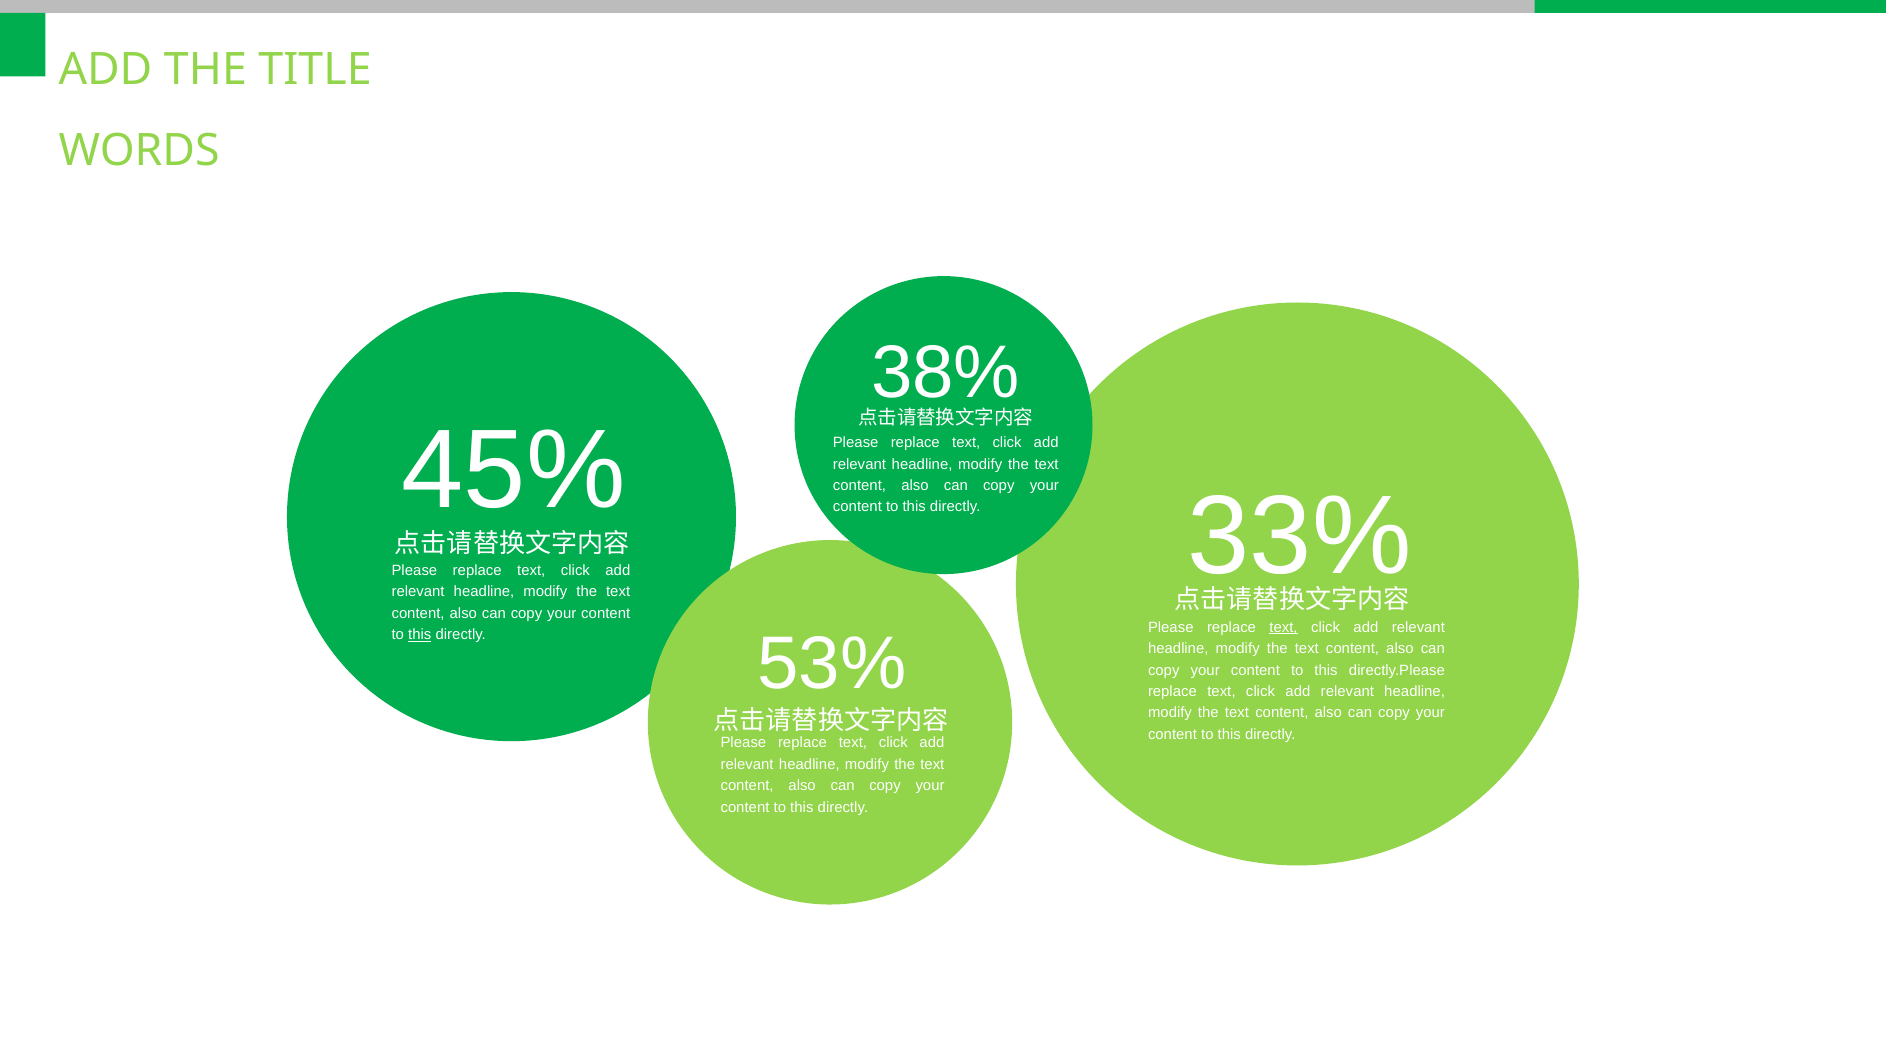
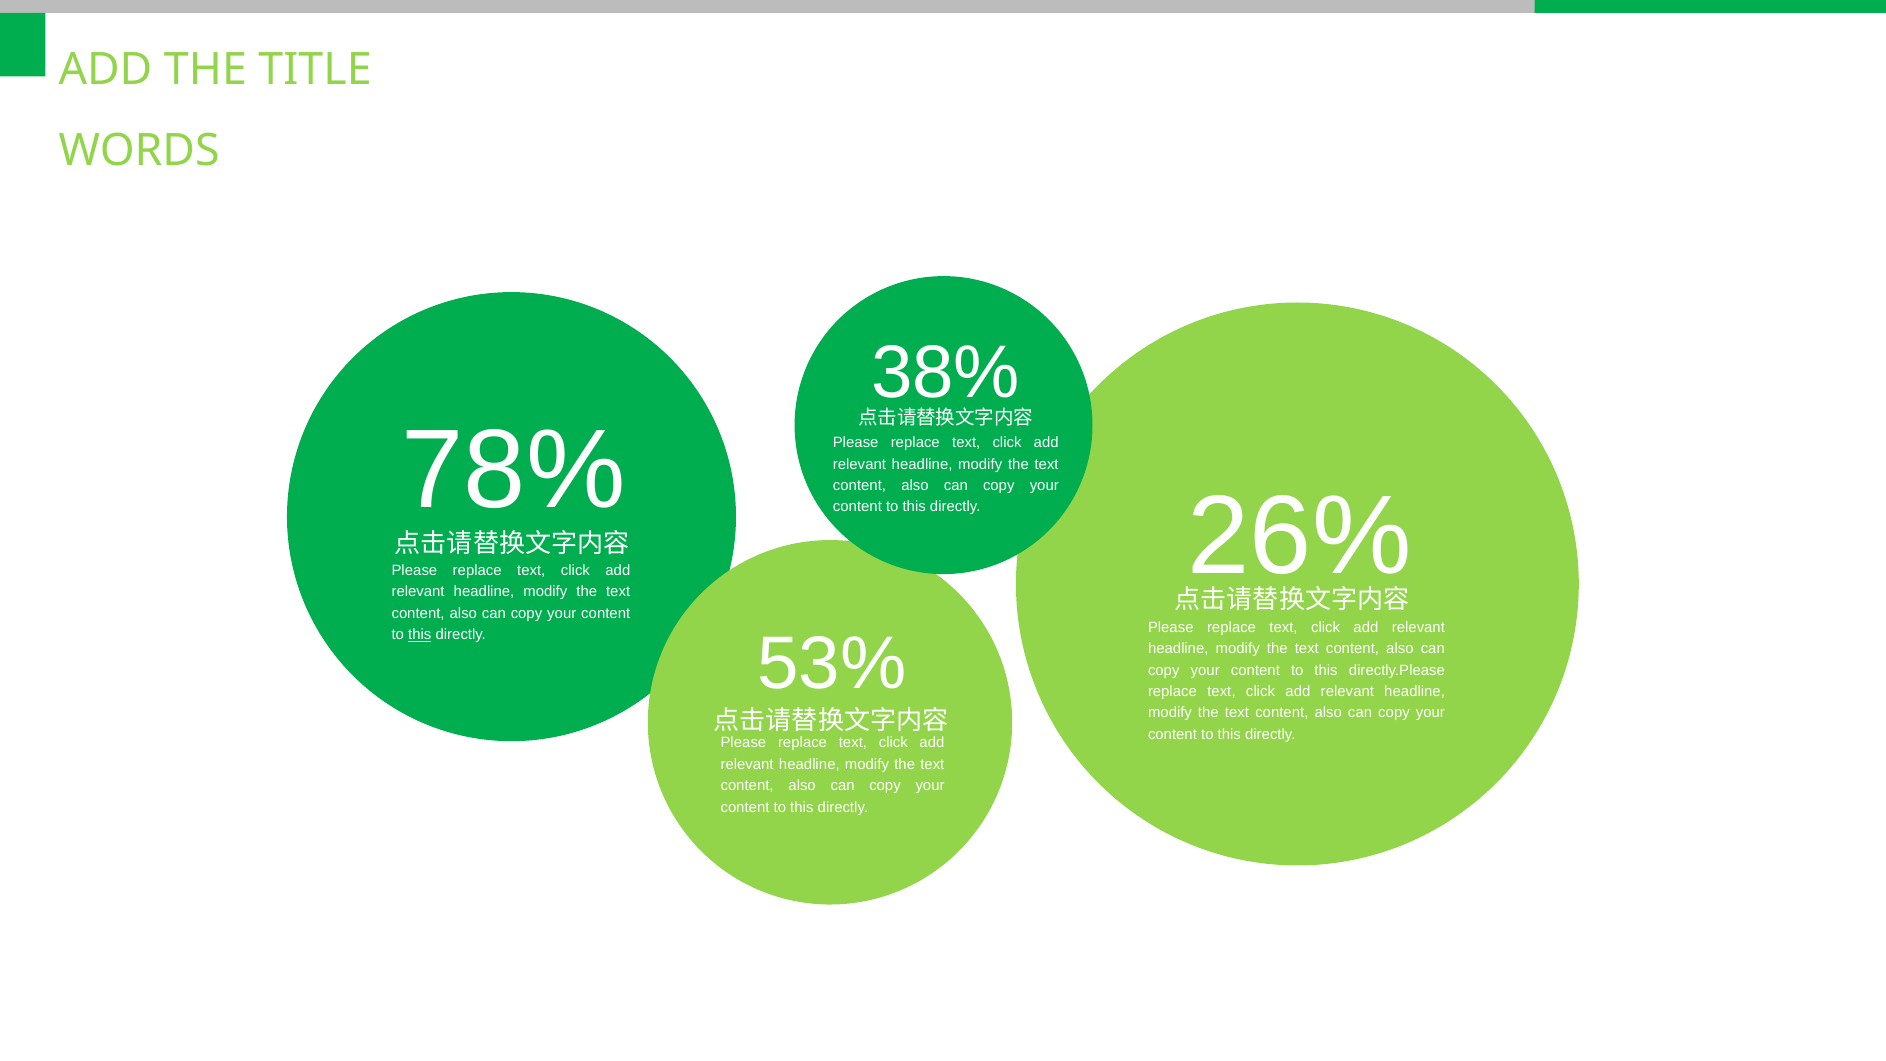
45%: 45% -> 78%
33%: 33% -> 26%
text at (1284, 627) underline: present -> none
